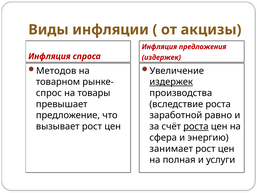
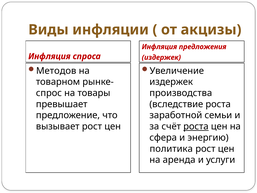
издержек at (171, 82) underline: present -> none
равно: равно -> семьи
занимает: занимает -> политика
полная: полная -> аренда
